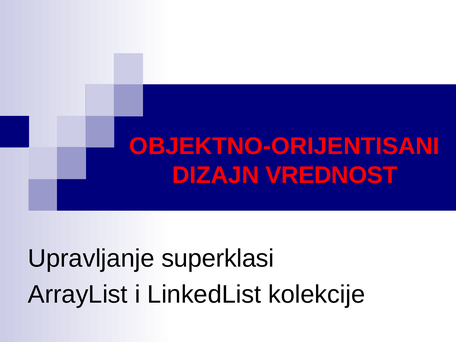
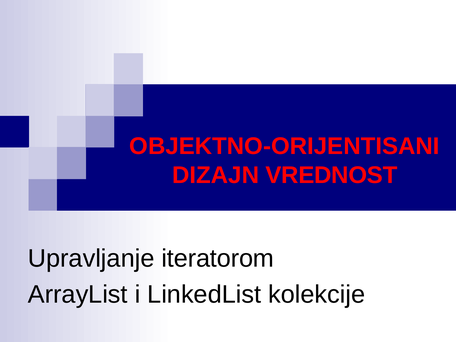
superklasi: superklasi -> iteratorom
